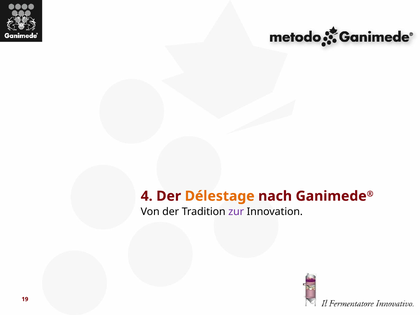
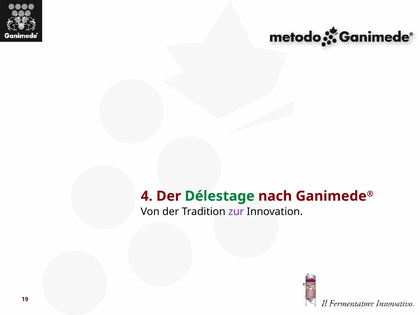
Délestage colour: orange -> green
